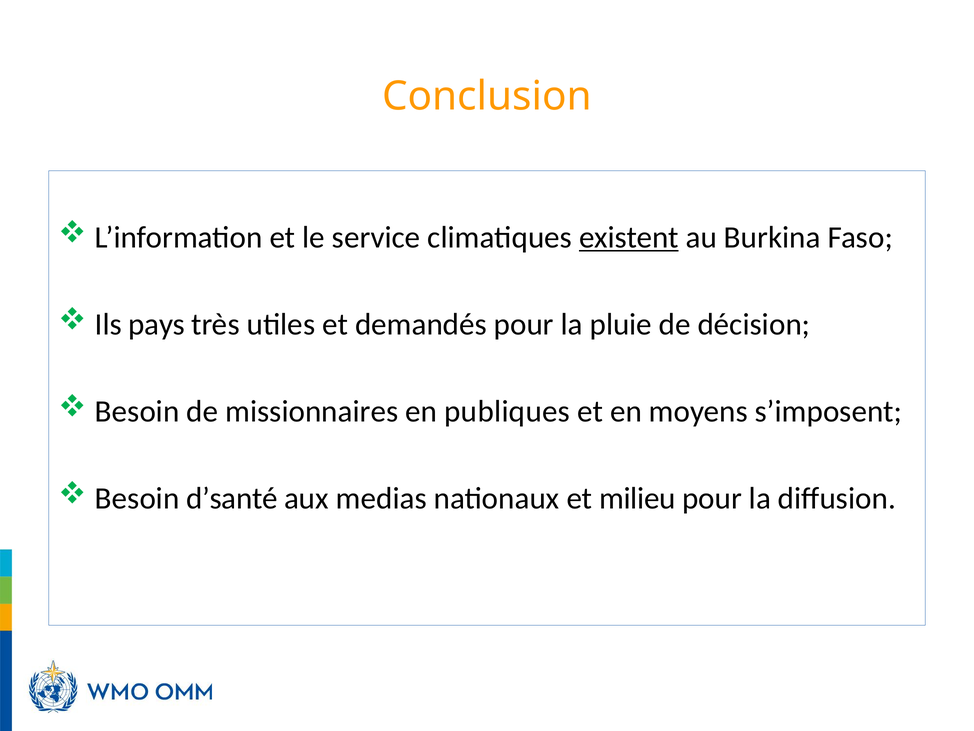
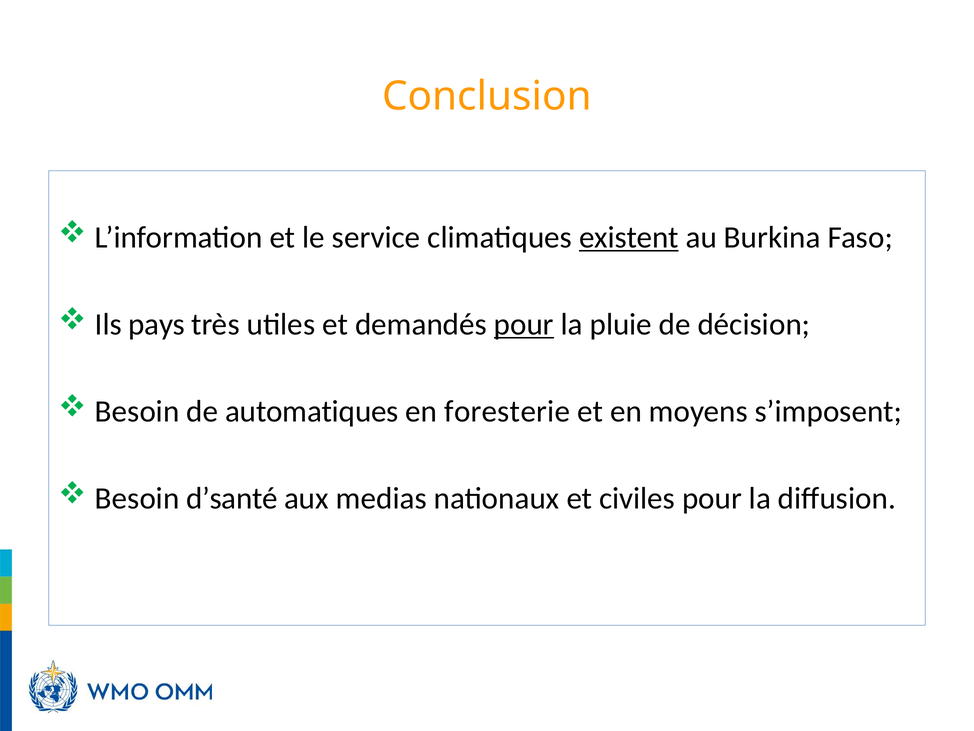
pour at (524, 324) underline: none -> present
missionnaires: missionnaires -> automatiques
publiques: publiques -> foresterie
milieu: milieu -> civiles
